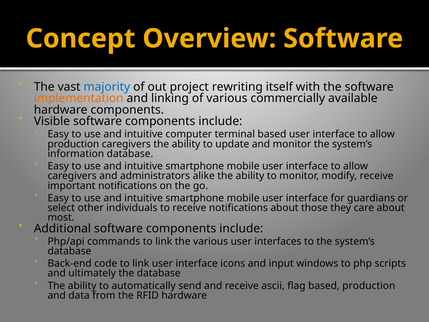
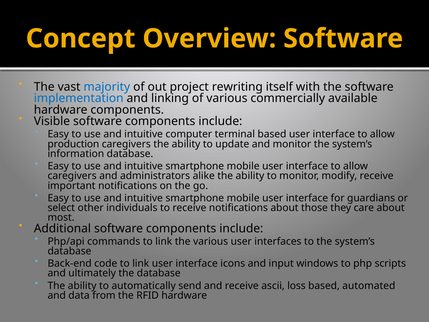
implementation colour: orange -> blue
flag: flag -> loss
based production: production -> automated
